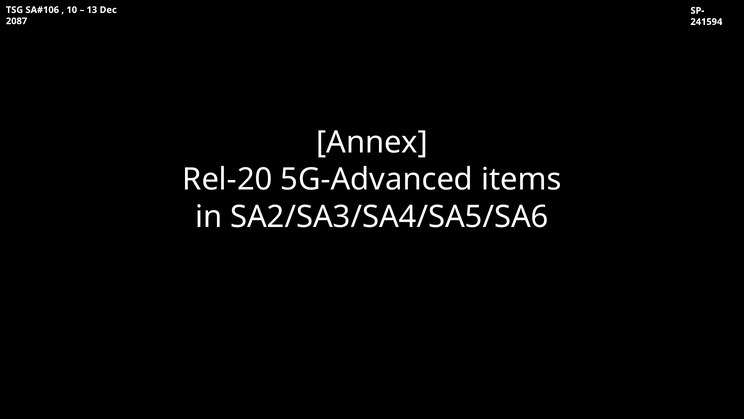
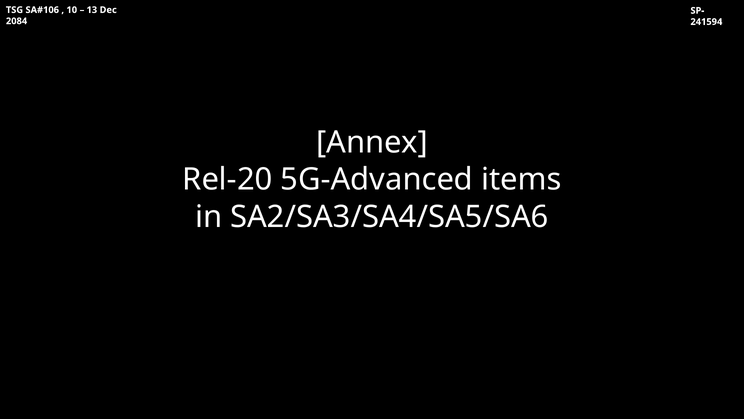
2087: 2087 -> 2084
